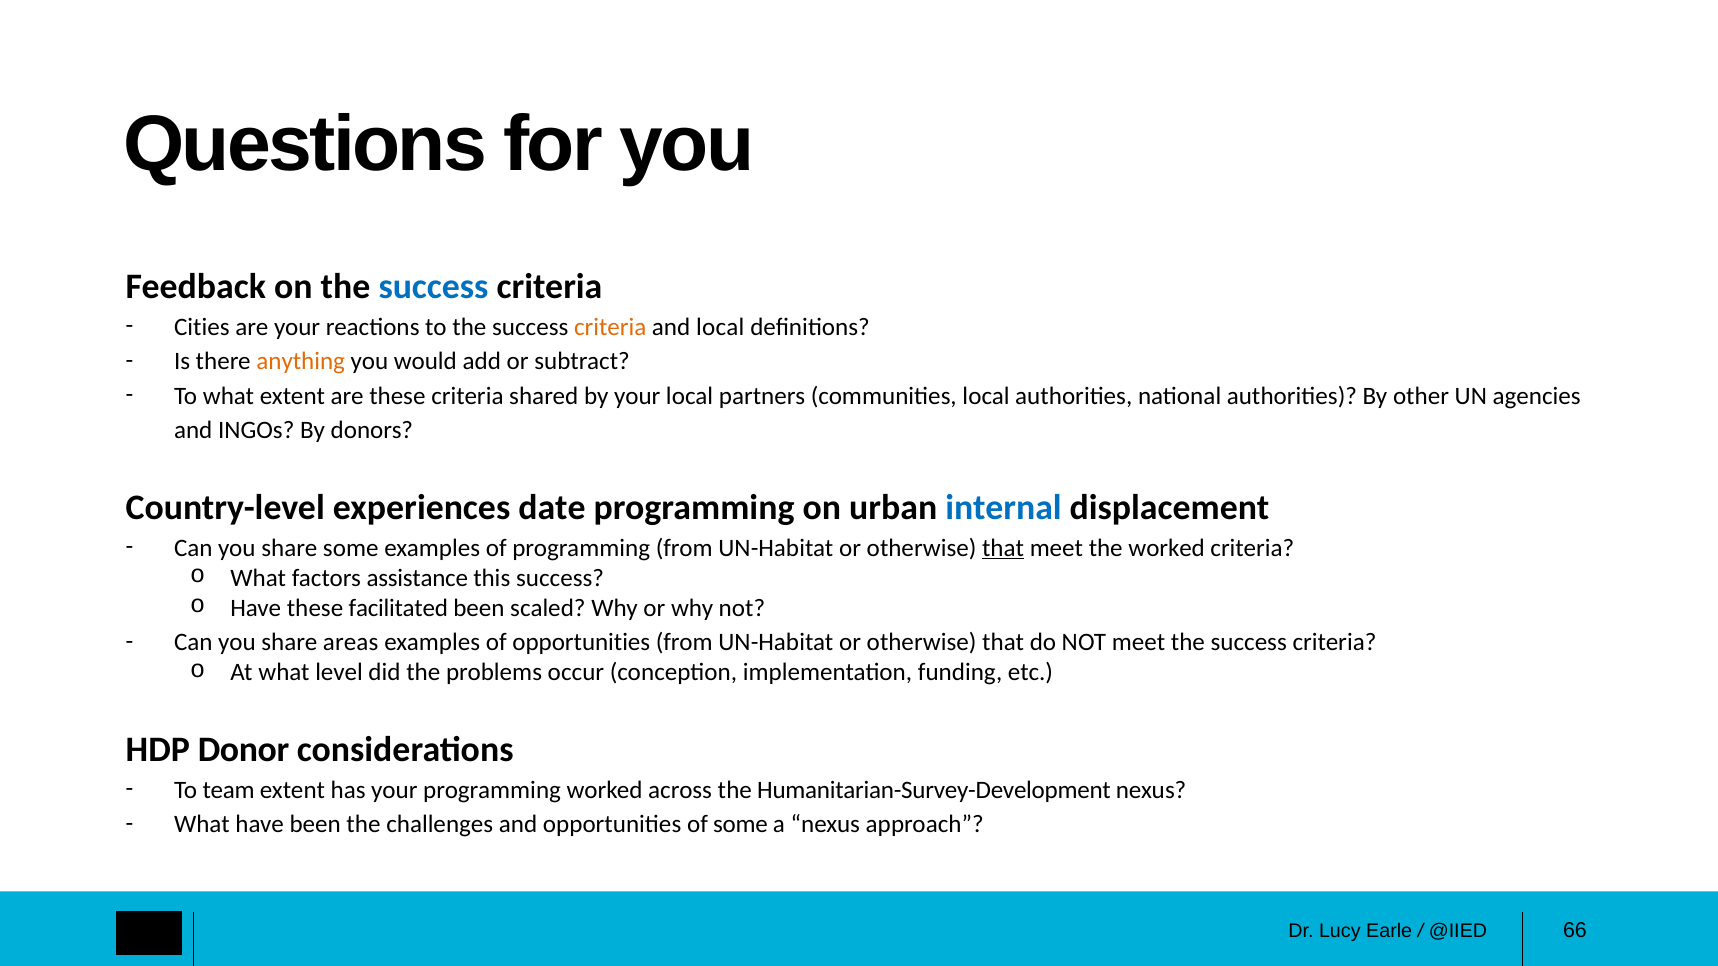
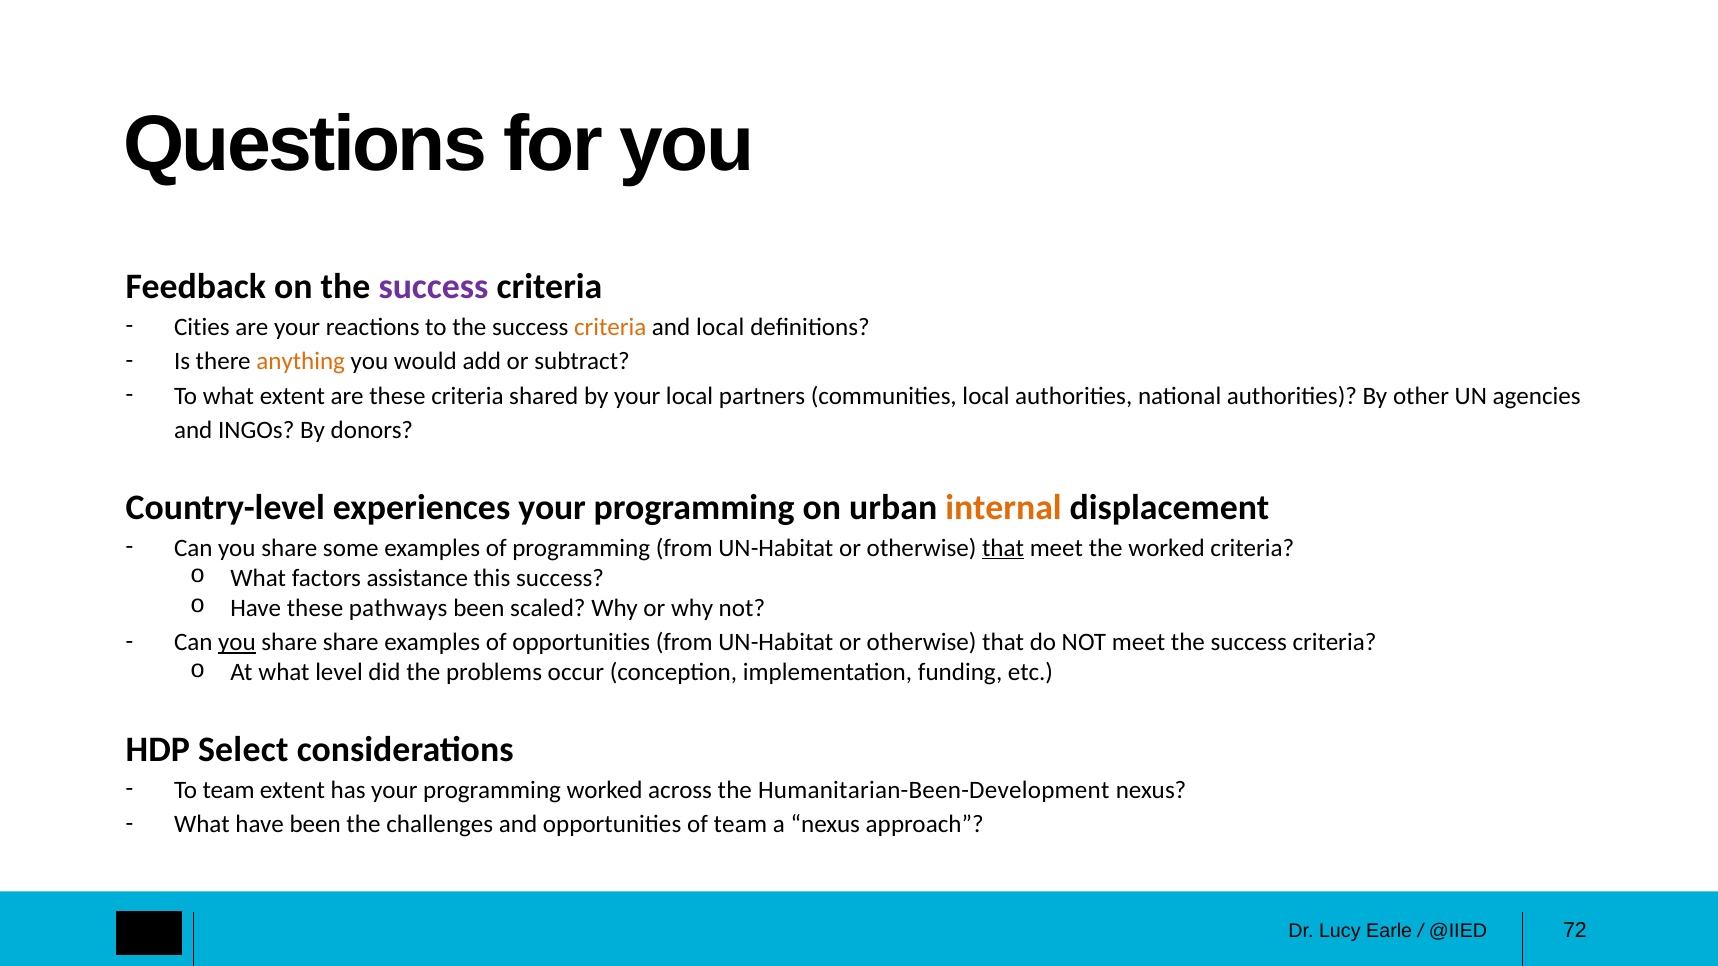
success at (433, 287) colour: blue -> purple
experiences date: date -> your
internal colour: blue -> orange
facilitated: facilitated -> pathways
you at (237, 643) underline: none -> present
share areas: areas -> share
Donor: Donor -> Select
Humanitarian-Survey-Development: Humanitarian-Survey-Development -> Humanitarian-Been-Development
of some: some -> team
66: 66 -> 72
